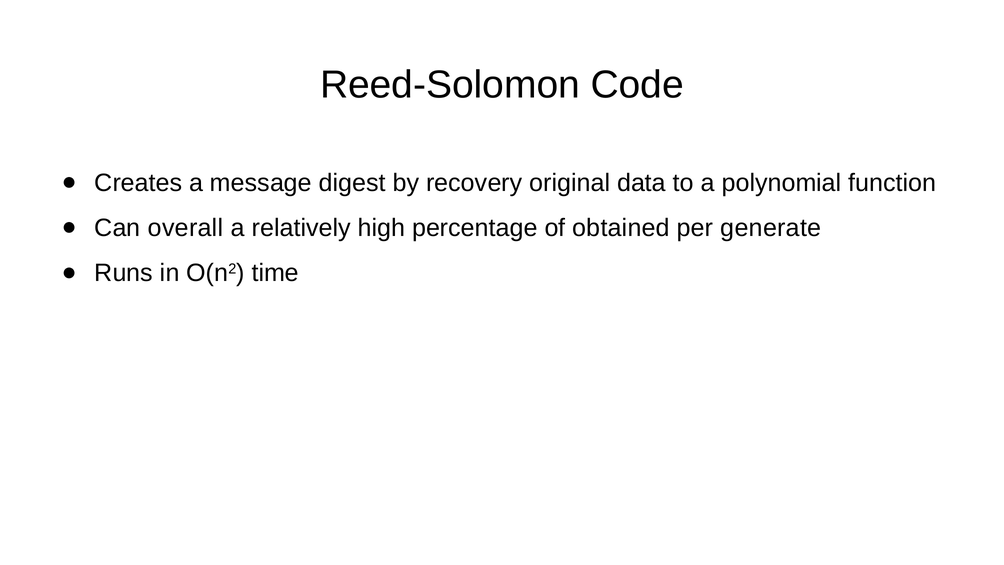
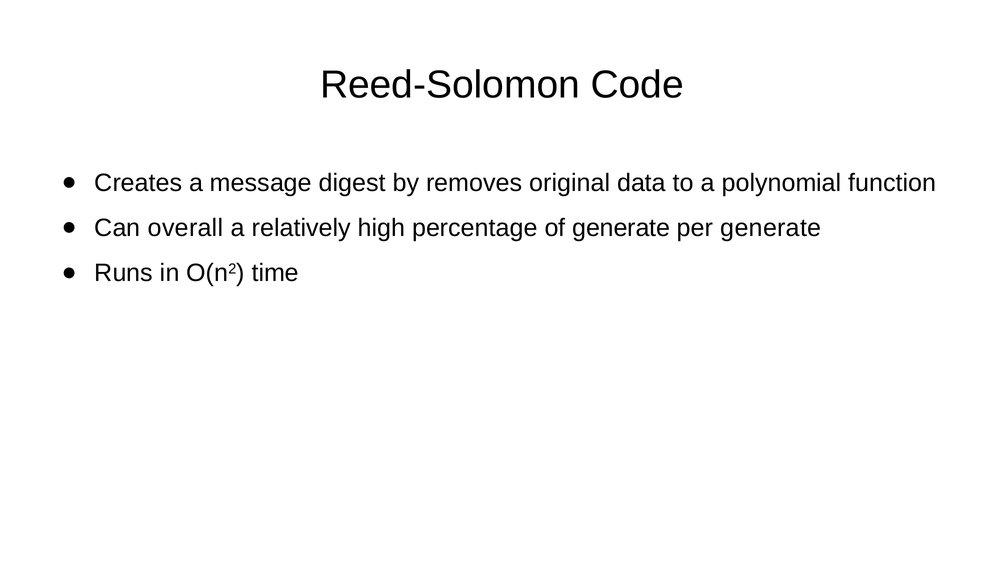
recovery: recovery -> removes
of obtained: obtained -> generate
